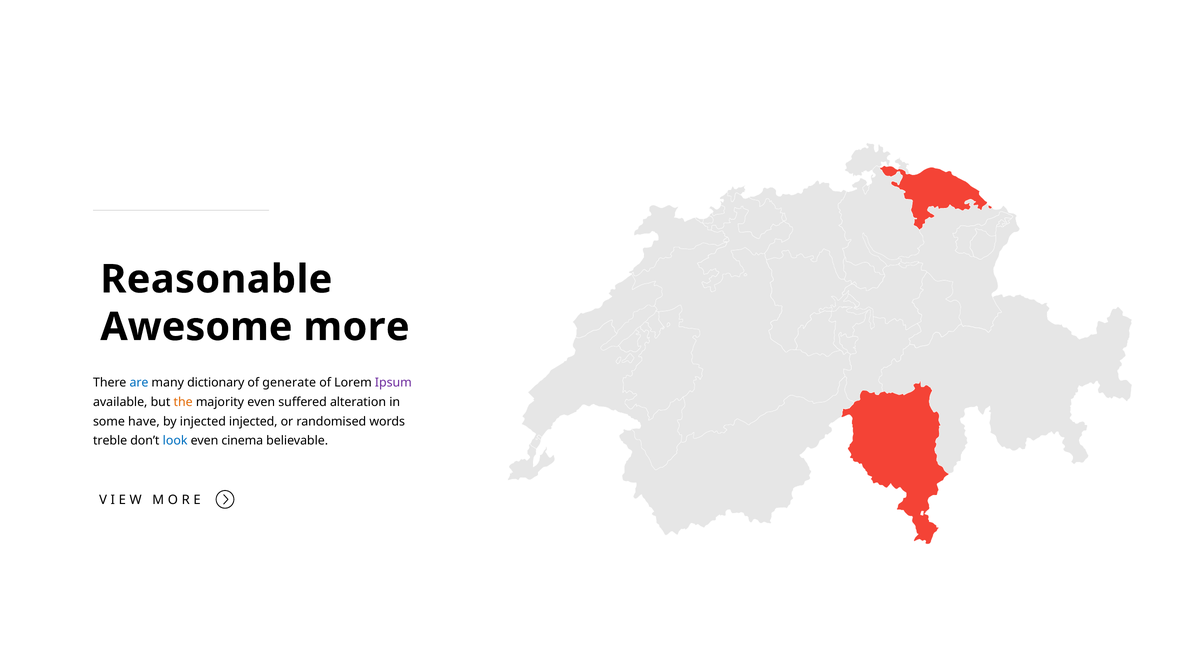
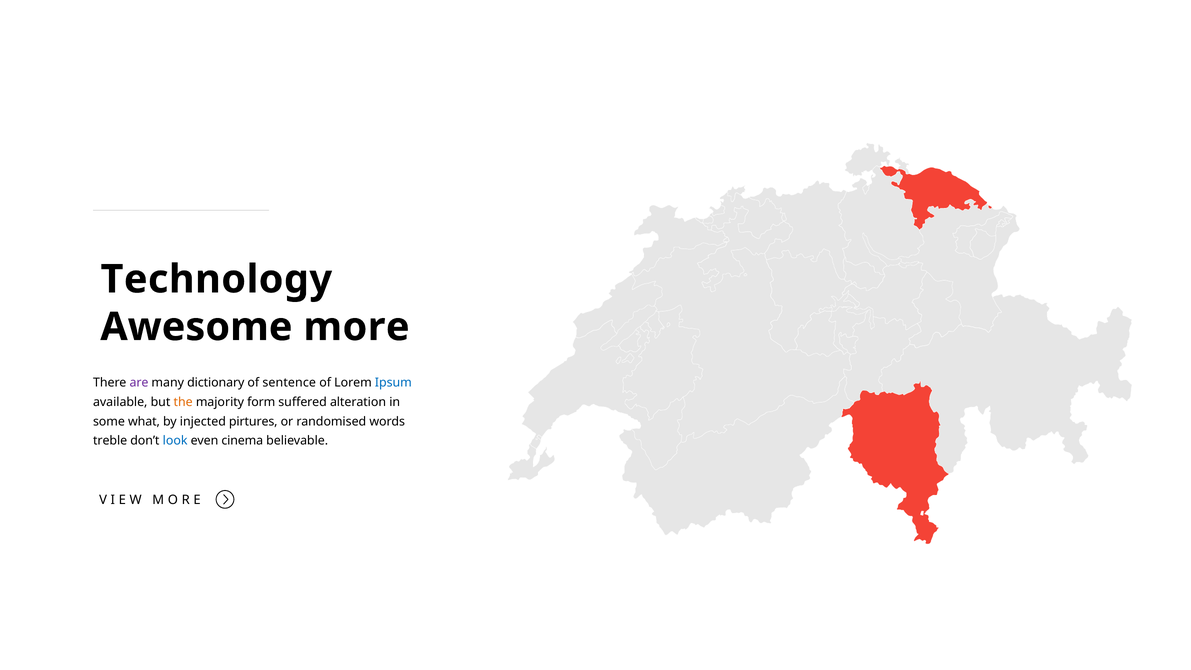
Reasonable: Reasonable -> Technology
are colour: blue -> purple
generate: generate -> sentence
Ipsum colour: purple -> blue
majority even: even -> form
have: have -> what
injected injected: injected -> pirtures
